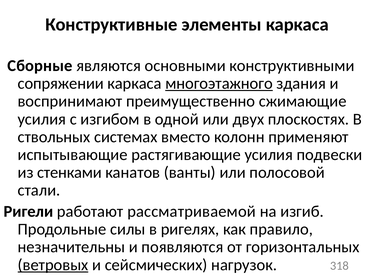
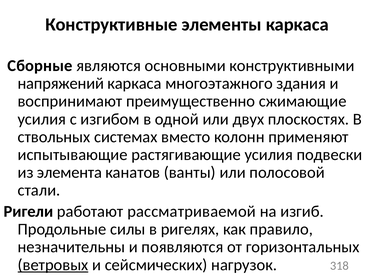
сопряжении: сопряжении -> напряжений
многоэтажного underline: present -> none
стенками: стенками -> элемента
